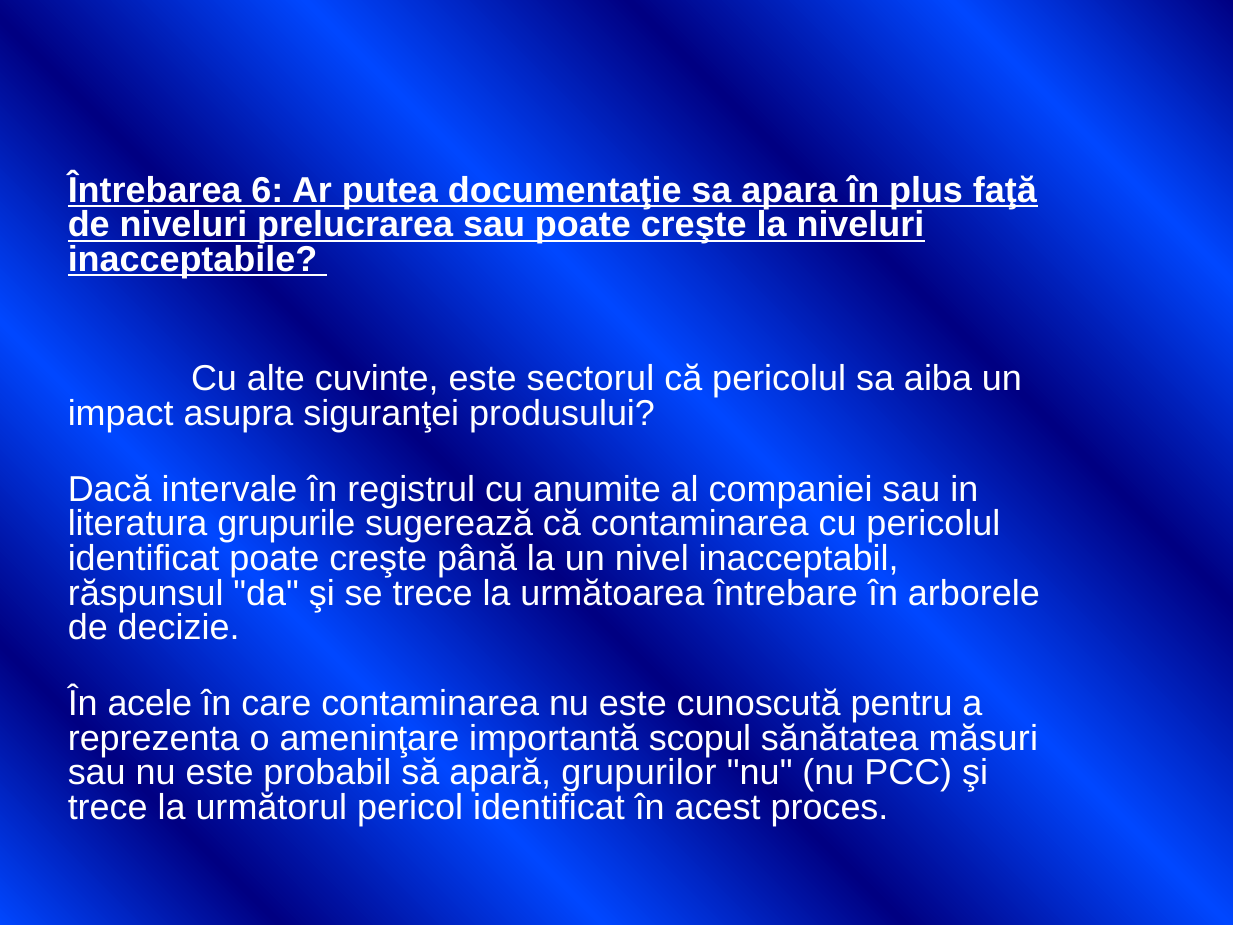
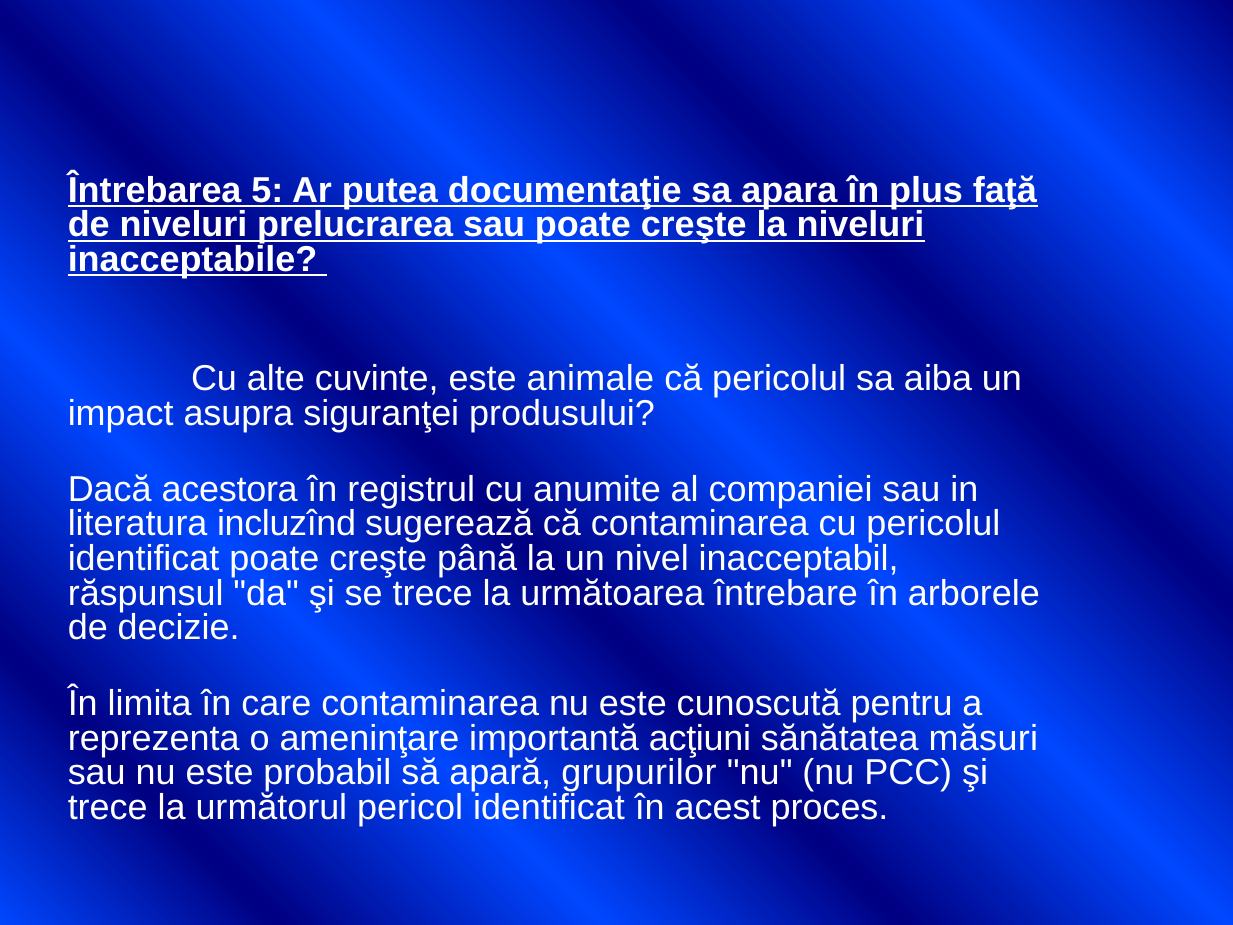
6: 6 -> 5
sectorul: sectorul -> animale
intervale: intervale -> acestora
grupurile: grupurile -> incluzînd
acele: acele -> limita
scopul: scopul -> acţiuni
